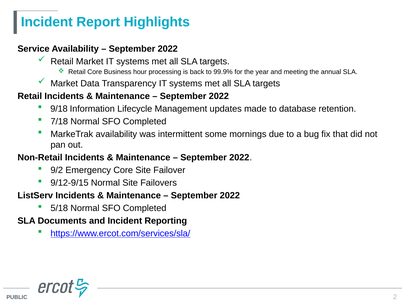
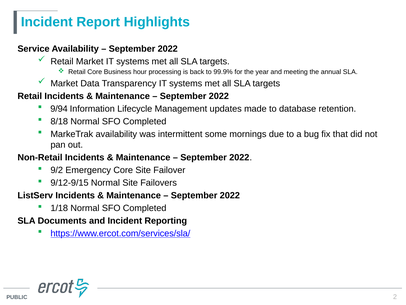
9/18: 9/18 -> 9/94
7/18: 7/18 -> 8/18
5/18: 5/18 -> 1/18
